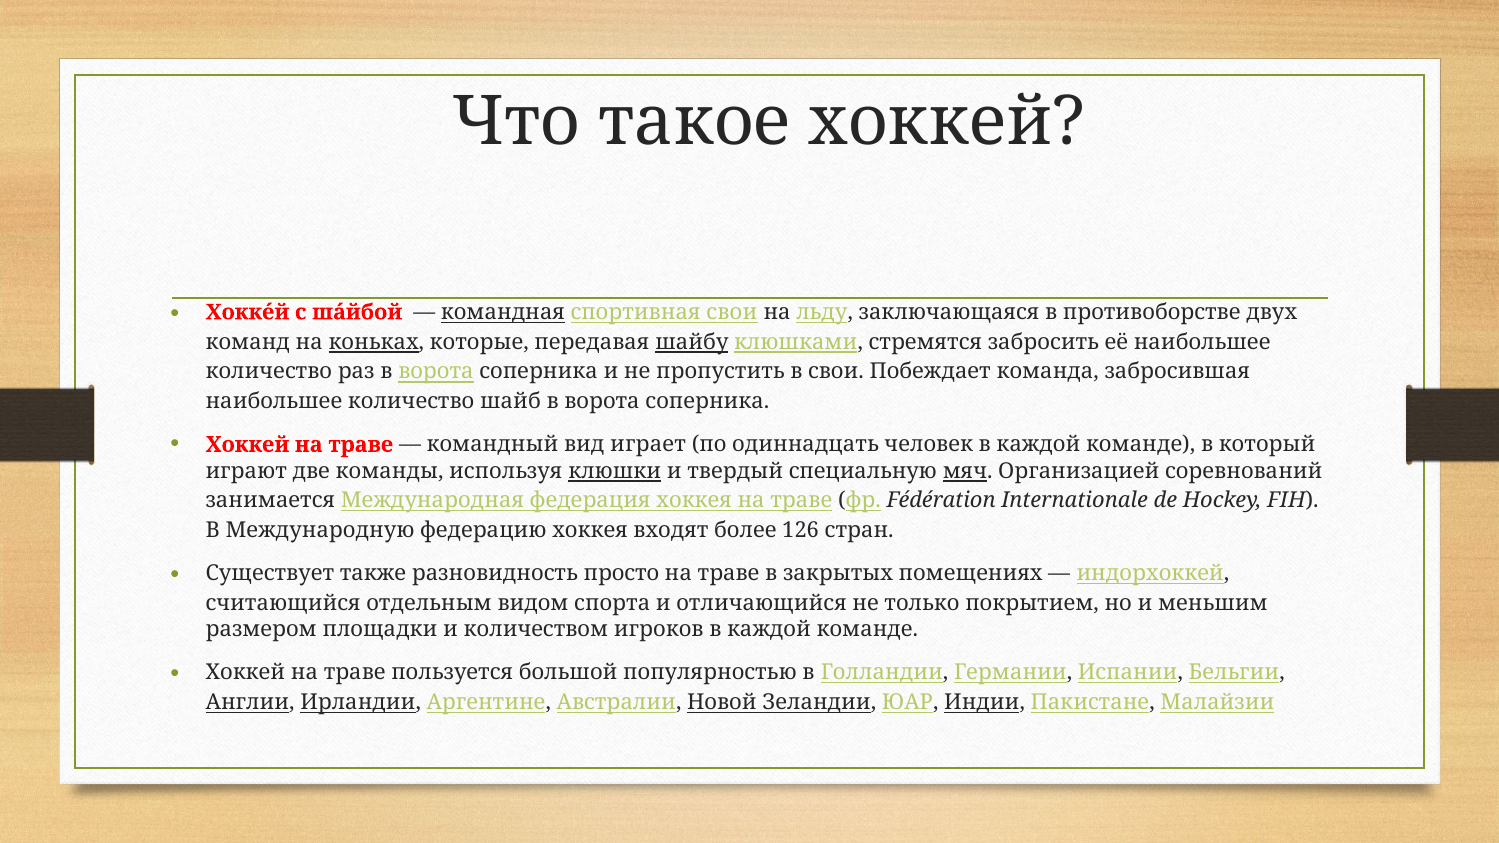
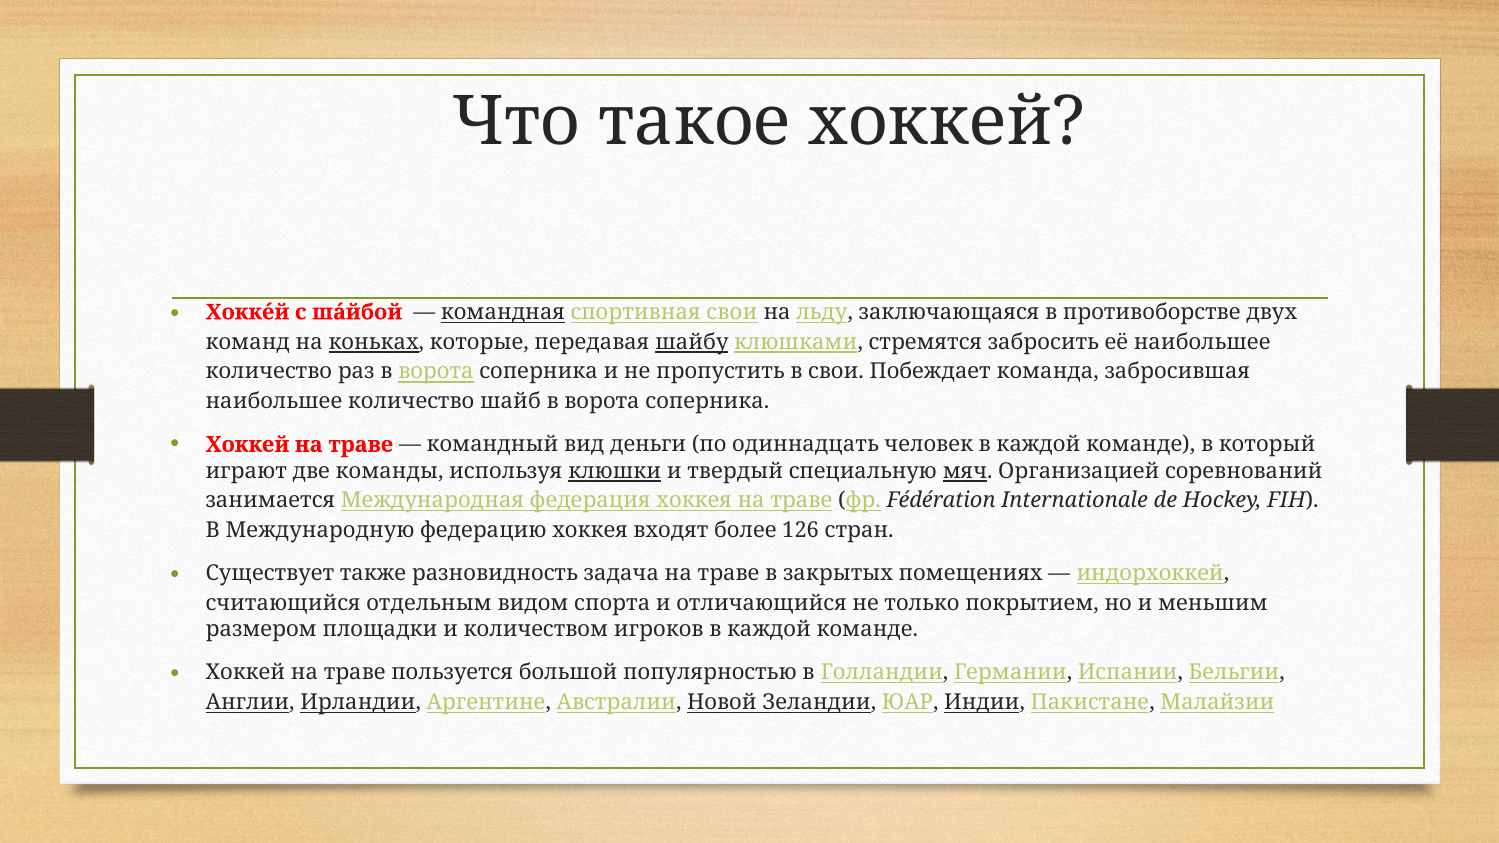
играет: играет -> деньги
просто: просто -> задача
